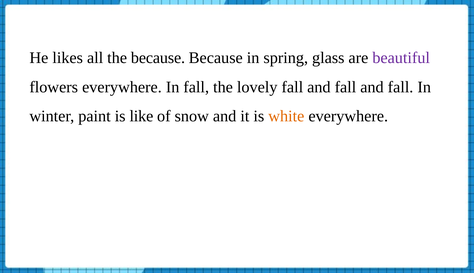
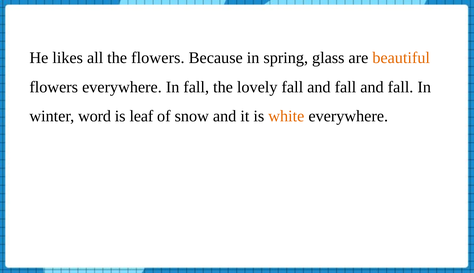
the because: because -> flowers
beautiful colour: purple -> orange
paint: paint -> word
like: like -> leaf
